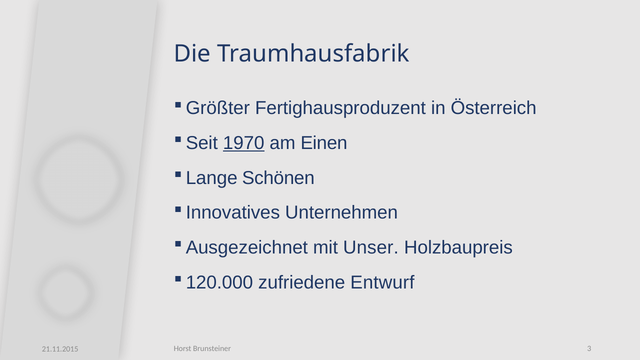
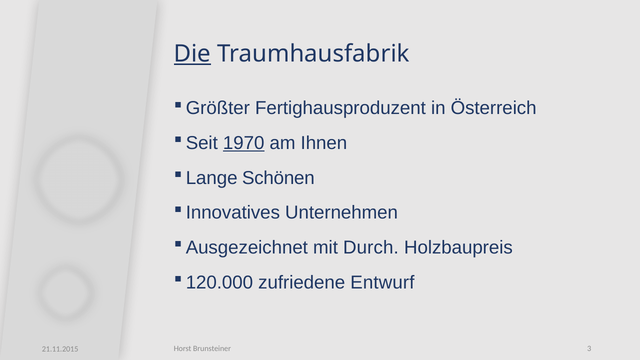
Die underline: none -> present
Einen: Einen -> Ihnen
Unser: Unser -> Durch
